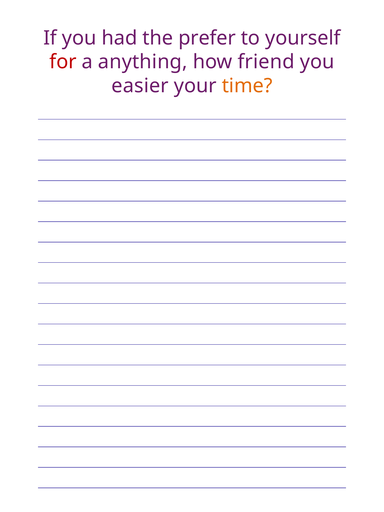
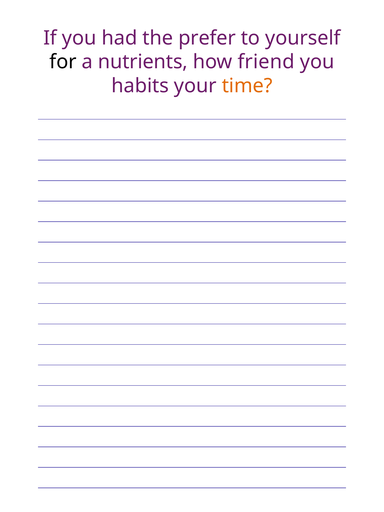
for colour: red -> black
anything: anything -> nutrients
easier: easier -> habits
